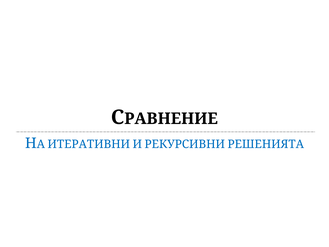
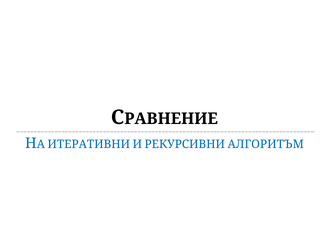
РЕШЕНИЯТА: РЕШЕНИЯТА -> АЛГОРИТЪМ
